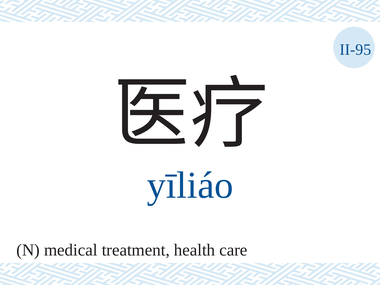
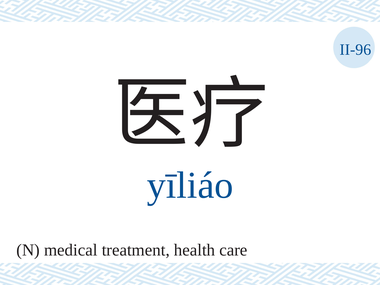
II-95: II-95 -> II-96
